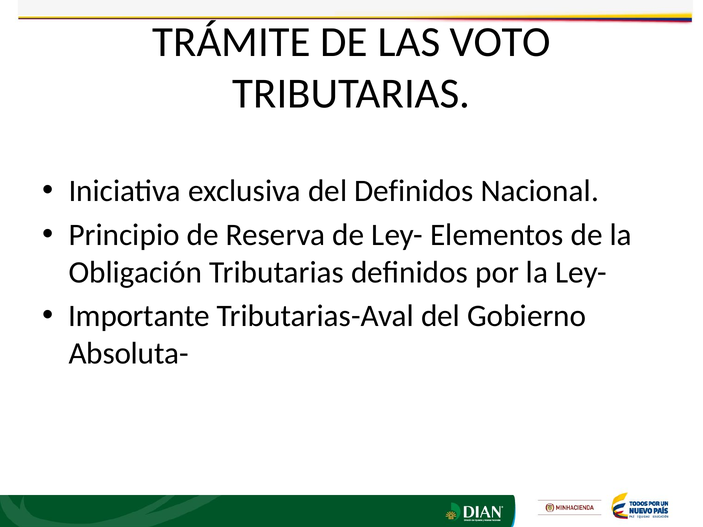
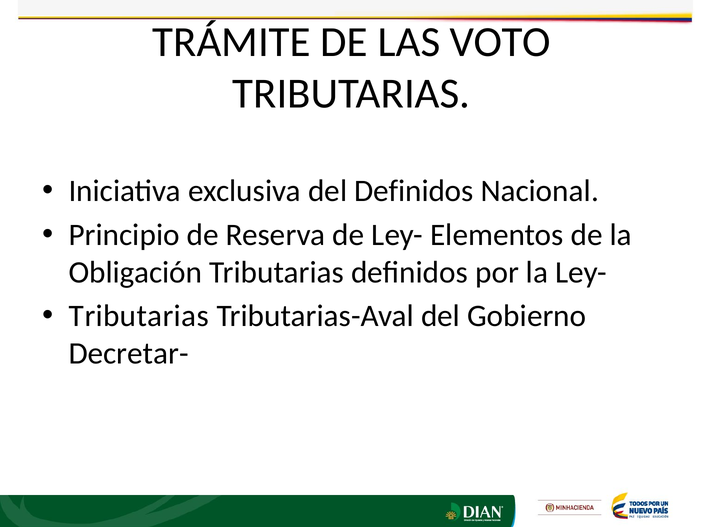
Importante at (139, 316): Importante -> Tributarias
Absoluta-: Absoluta- -> Decretar-
